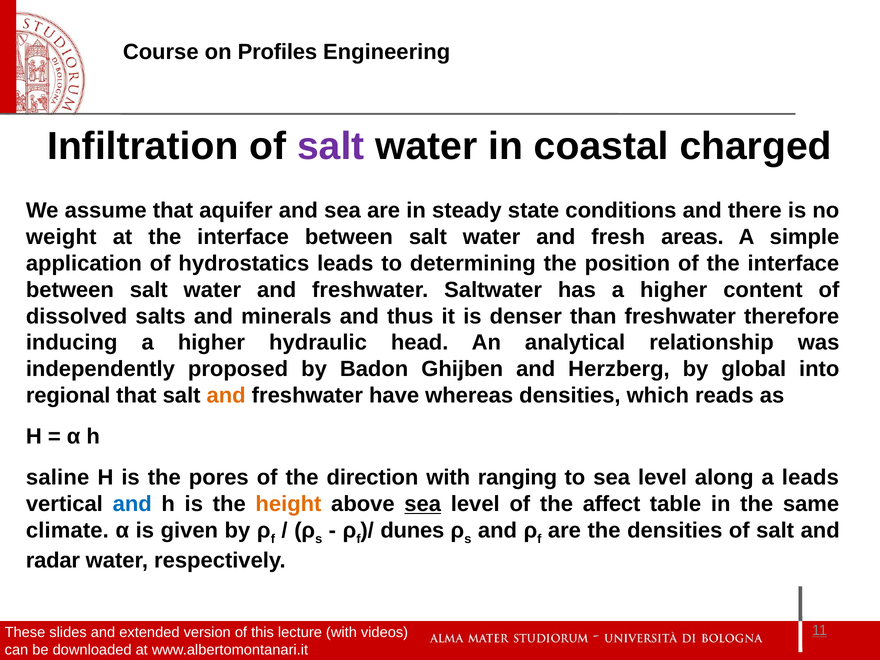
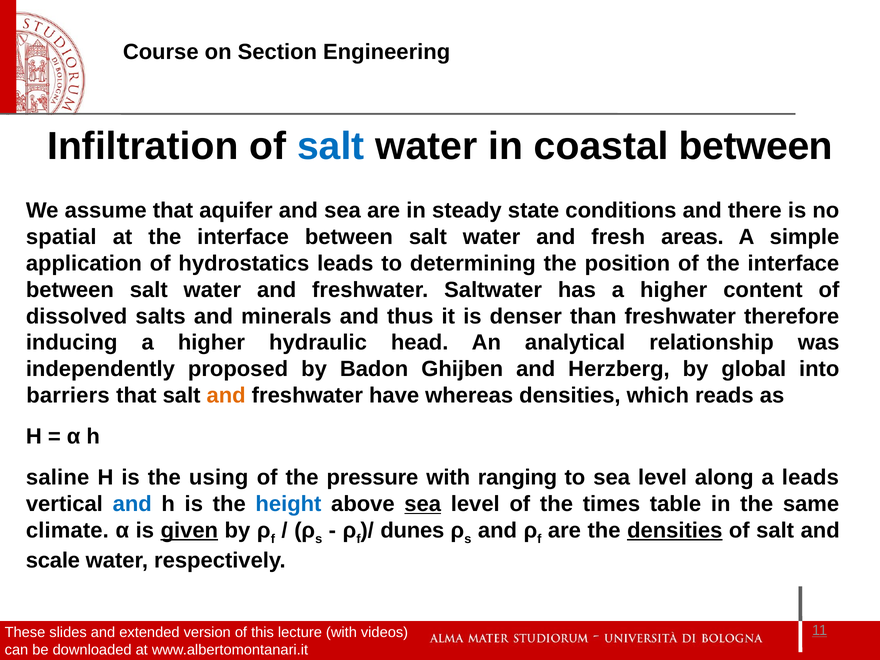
Profiles: Profiles -> Section
salt at (331, 146) colour: purple -> blue
coastal charged: charged -> between
weight: weight -> spatial
regional: regional -> barriers
pores: pores -> using
direction: direction -> pressure
height colour: orange -> blue
affect: affect -> times
given underline: none -> present
densities at (675, 530) underline: none -> present
radar: radar -> scale
